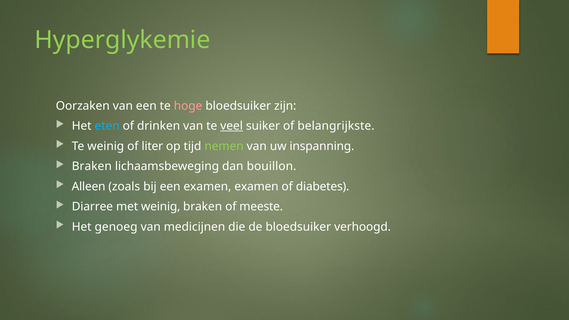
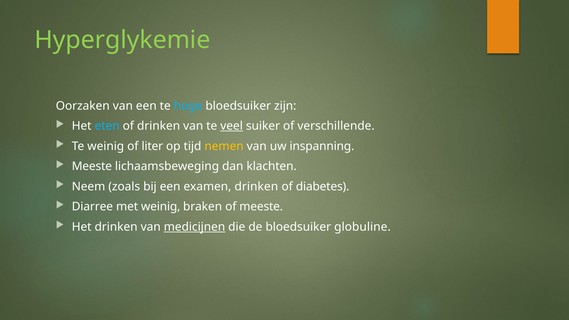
hoge colour: pink -> light blue
belangrijkste: belangrijkste -> verschillende
nemen colour: light green -> yellow
Braken at (92, 166): Braken -> Meeste
bouillon: bouillon -> klachten
Alleen: Alleen -> Neem
examen examen: examen -> drinken
Het genoeg: genoeg -> drinken
medicijnen underline: none -> present
verhoogd: verhoogd -> globuline
